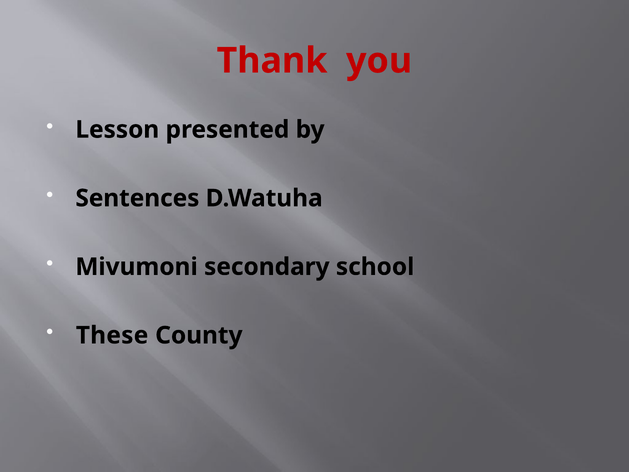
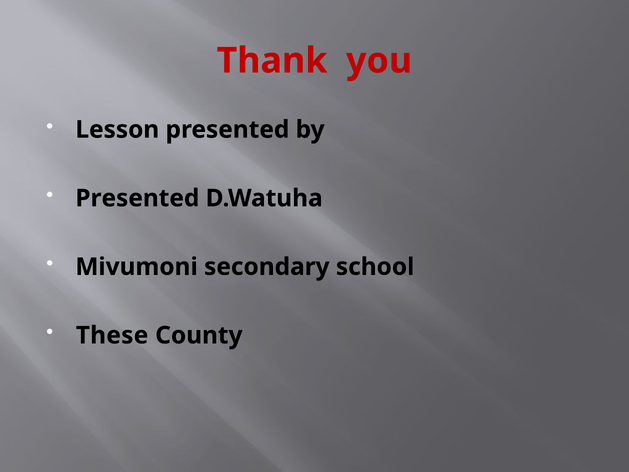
Sentences at (137, 198): Sentences -> Presented
